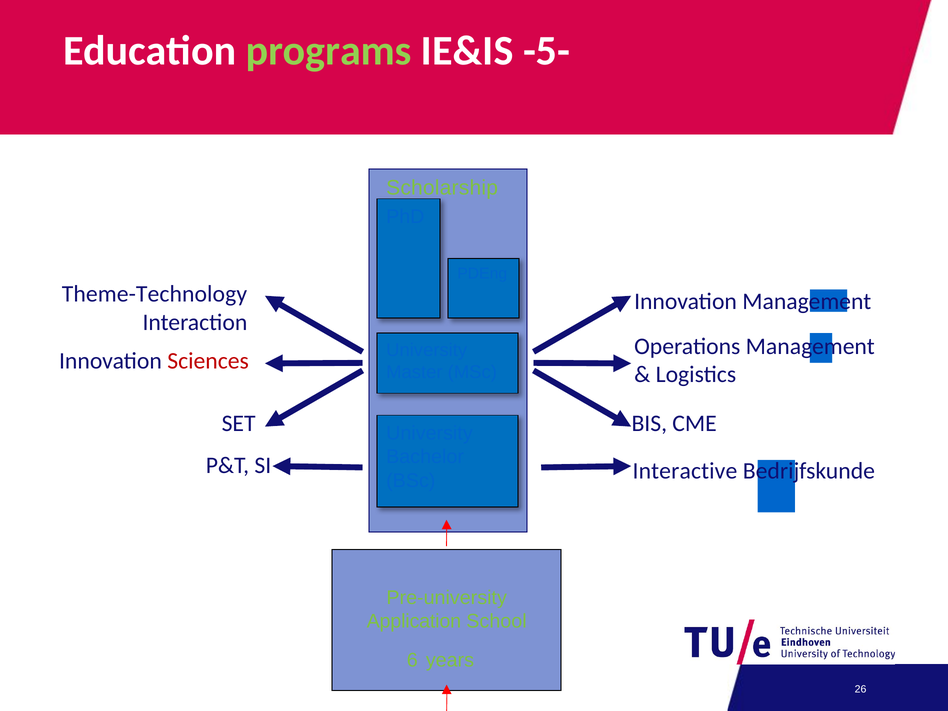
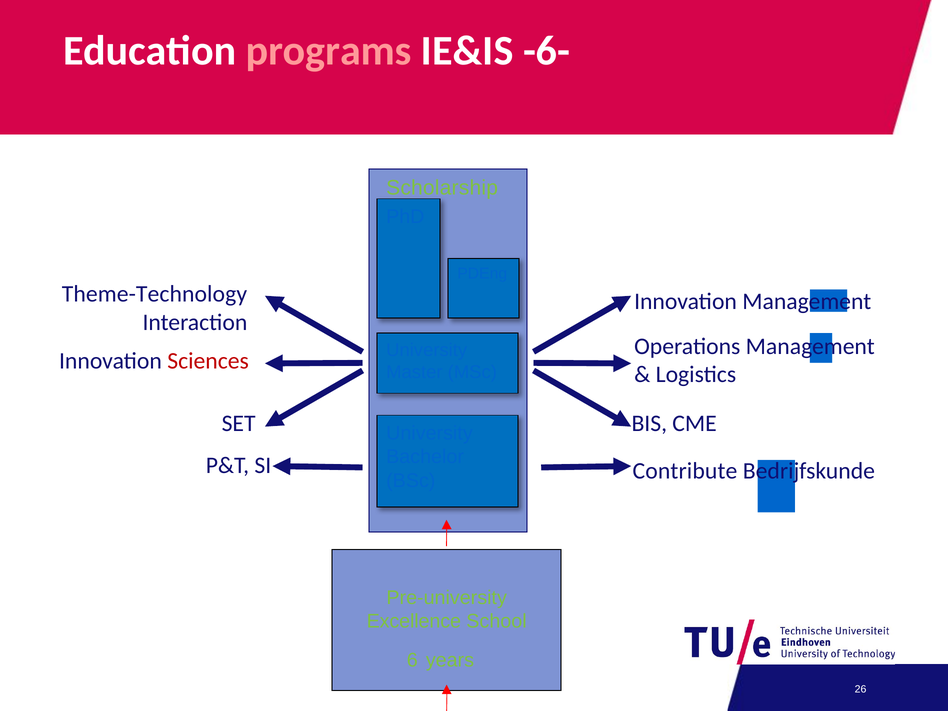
programs colour: light green -> pink
-5-: -5- -> -6-
Interactive: Interactive -> Contribute
Application: Application -> Excellence
